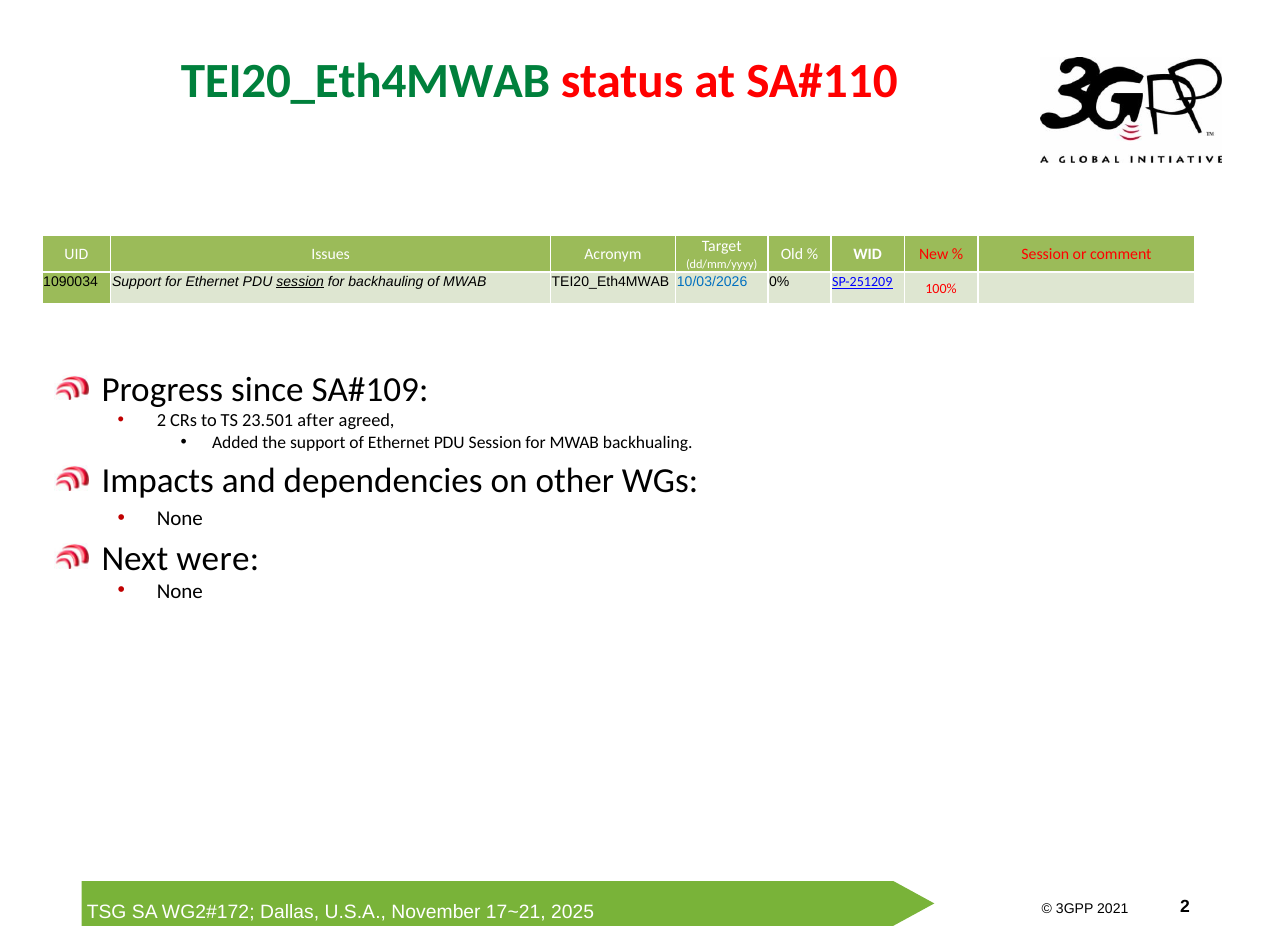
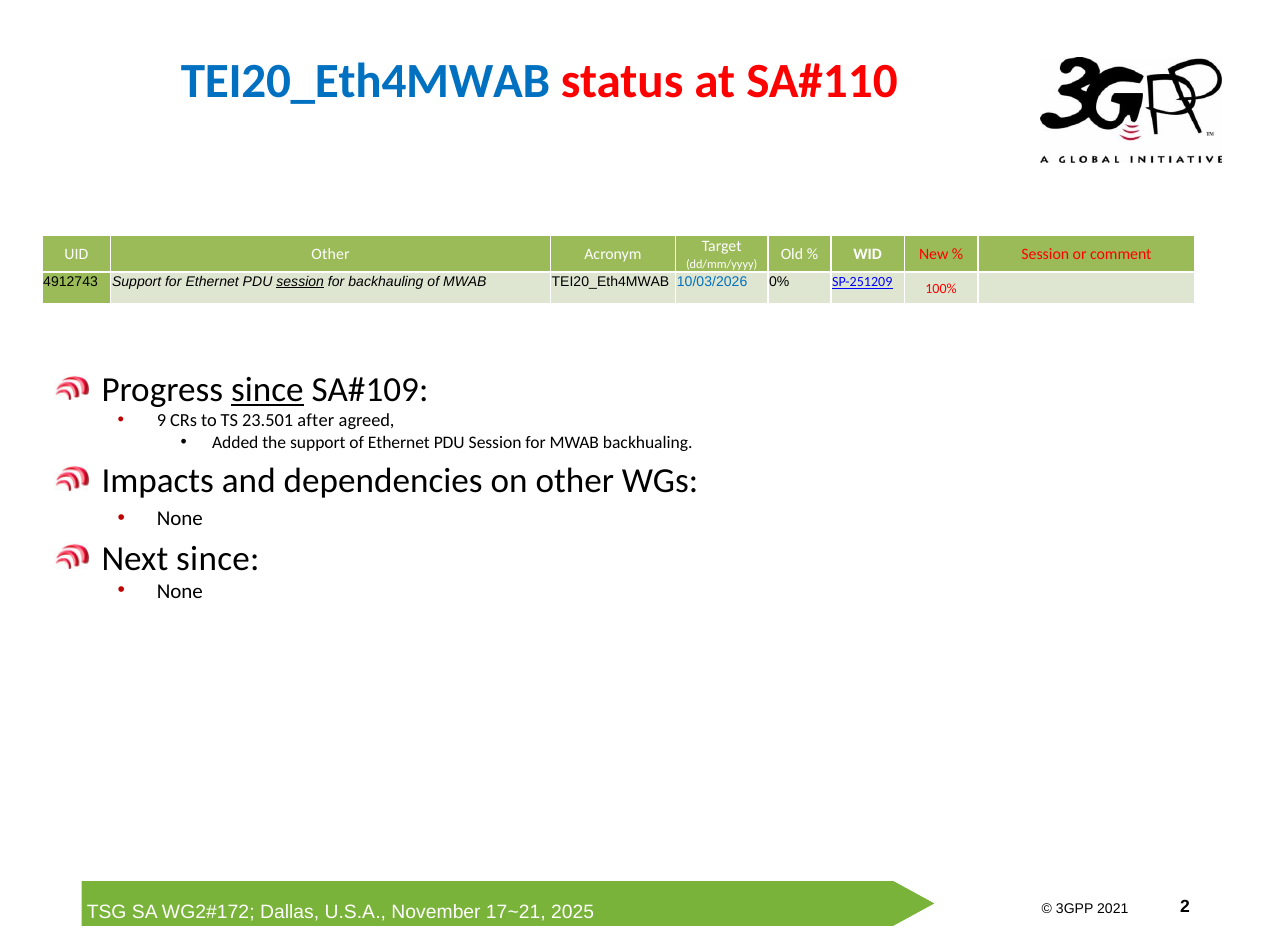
TEI20_Eth4MWAB at (366, 82) colour: green -> blue
UID Issues: Issues -> Other
1090034: 1090034 -> 4912743
since at (267, 390) underline: none -> present
2 at (161, 421): 2 -> 9
Next were: were -> since
